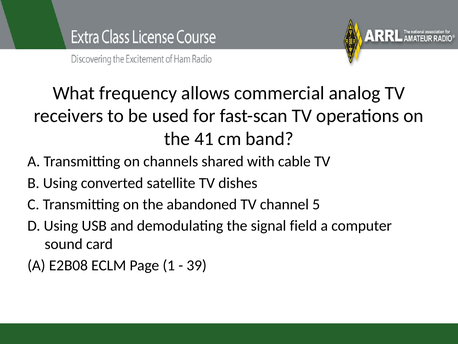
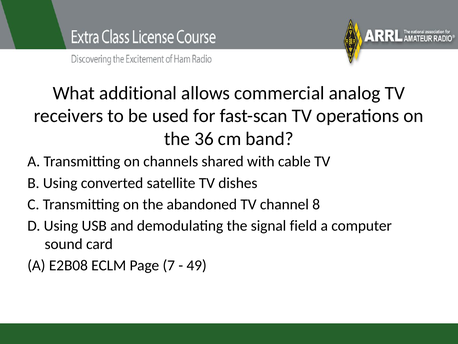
frequency: frequency -> additional
41: 41 -> 36
5: 5 -> 8
1: 1 -> 7
39: 39 -> 49
